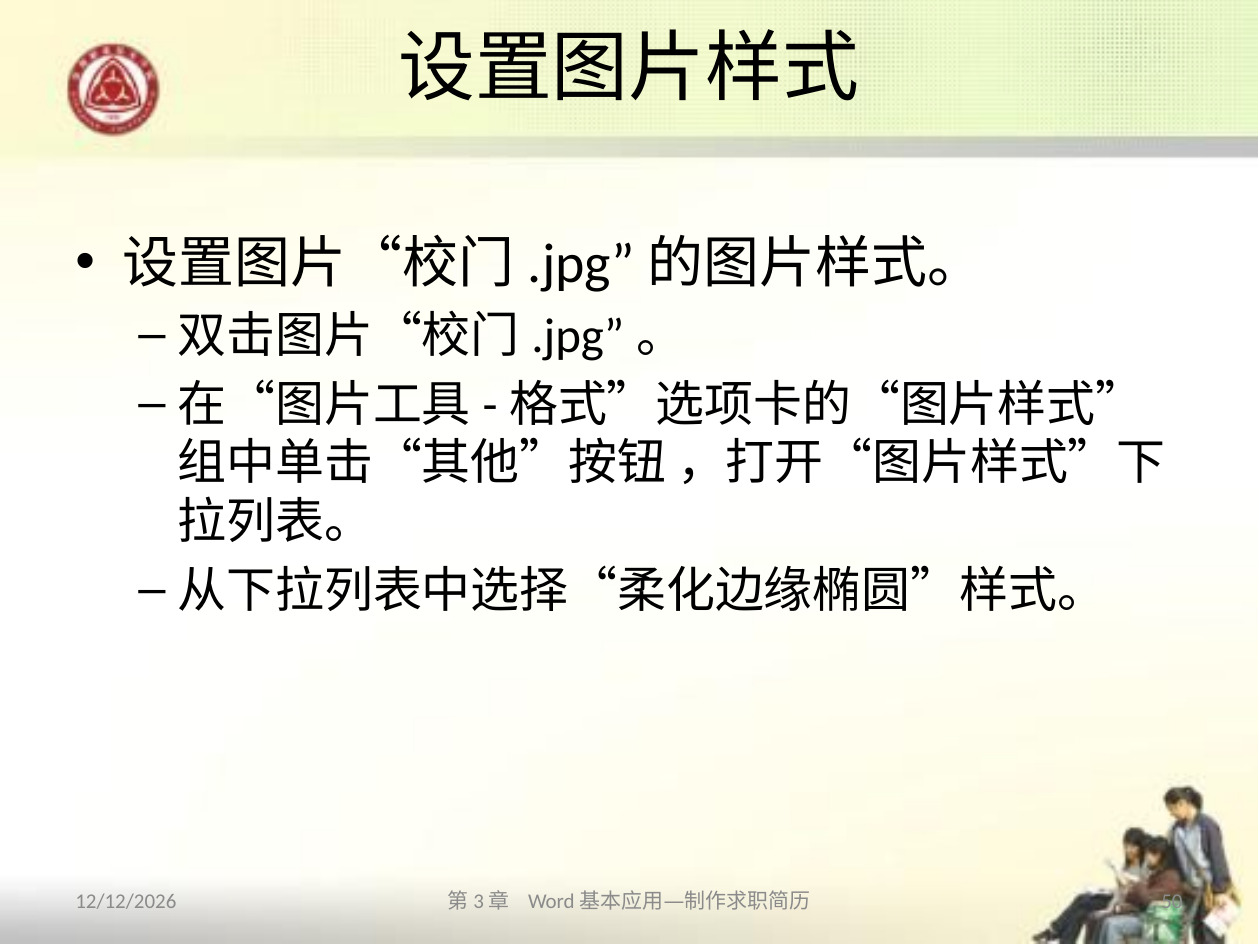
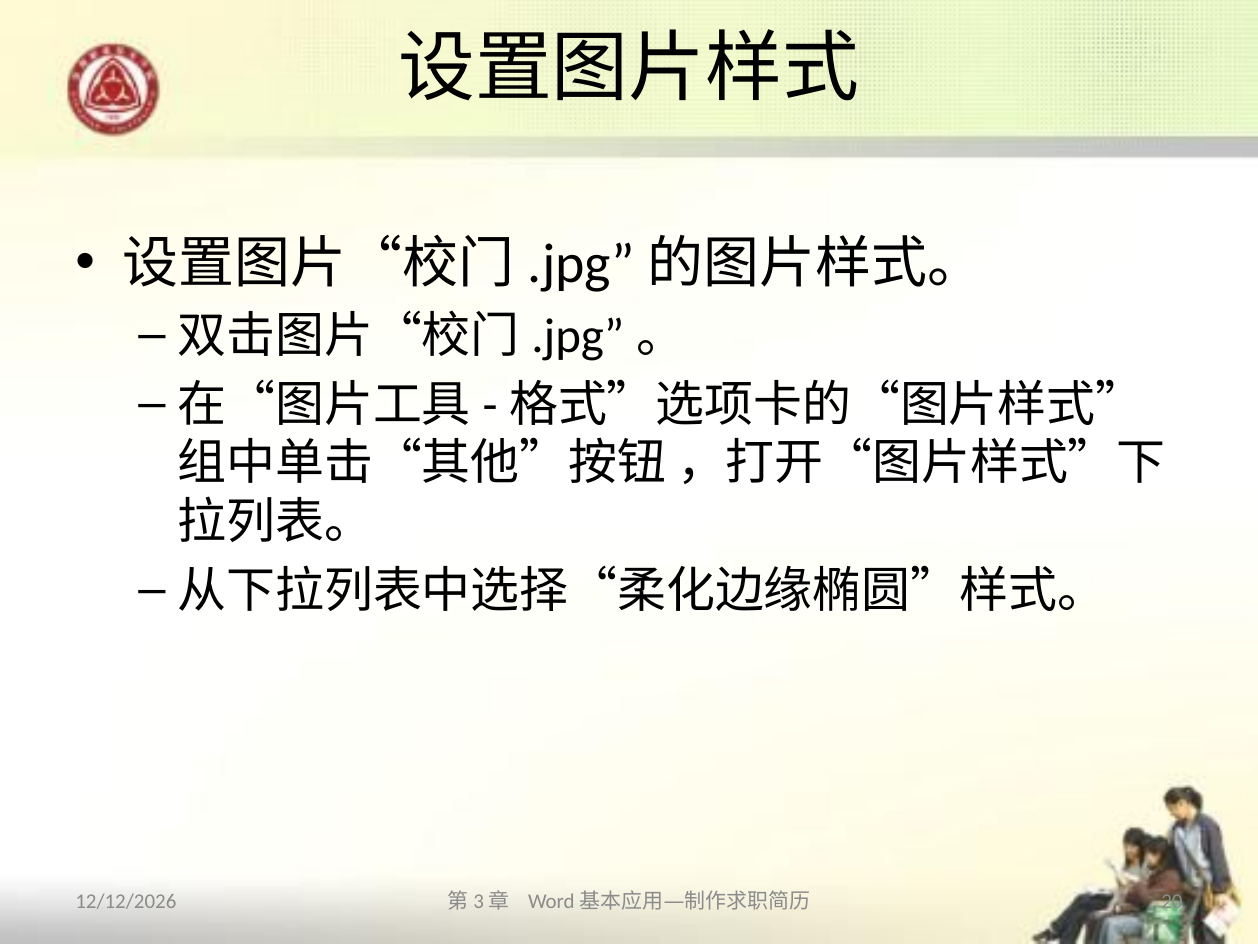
50: 50 -> 20
